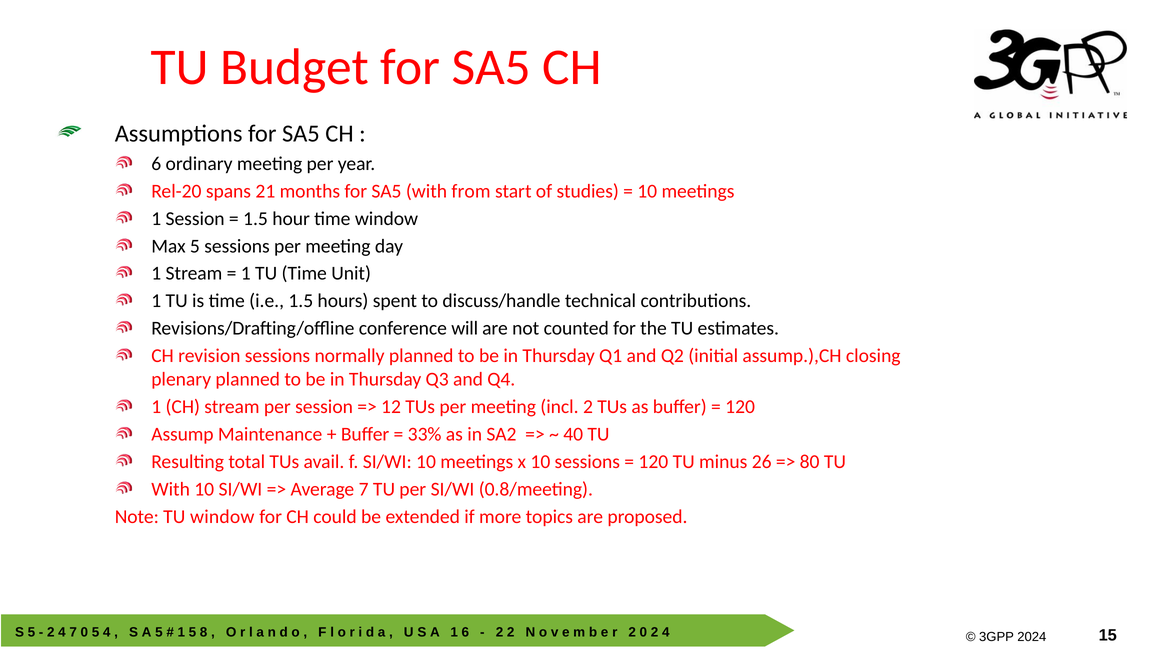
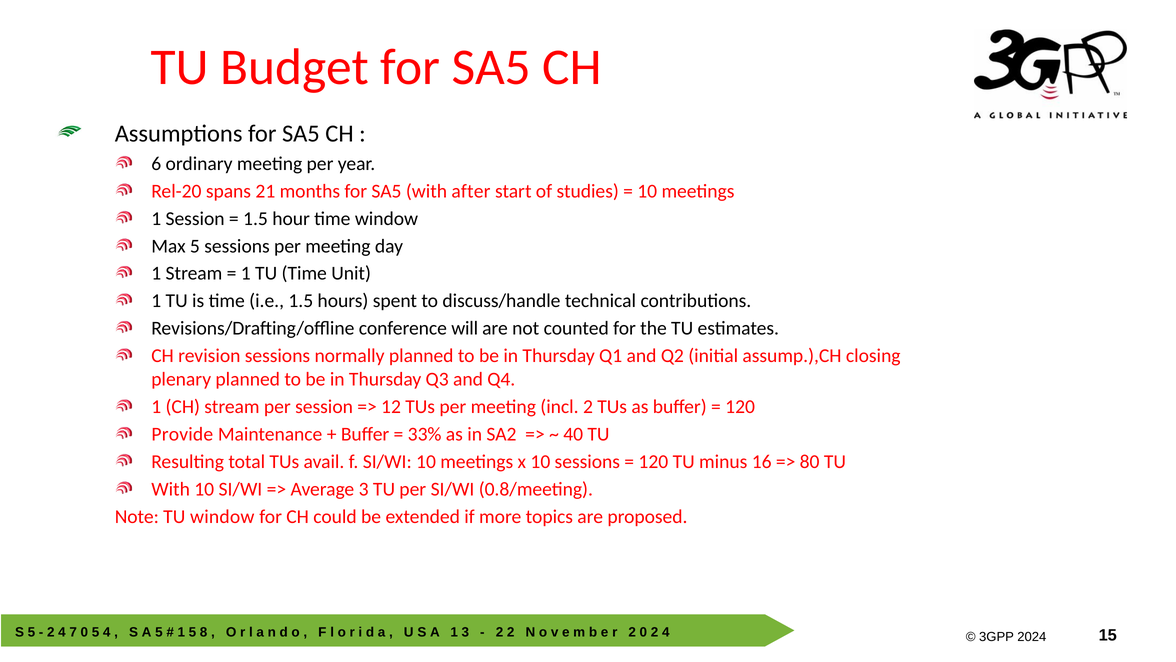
from: from -> after
Assump: Assump -> Provide
26: 26 -> 16
Average 7: 7 -> 3
1 6: 6 -> 3
